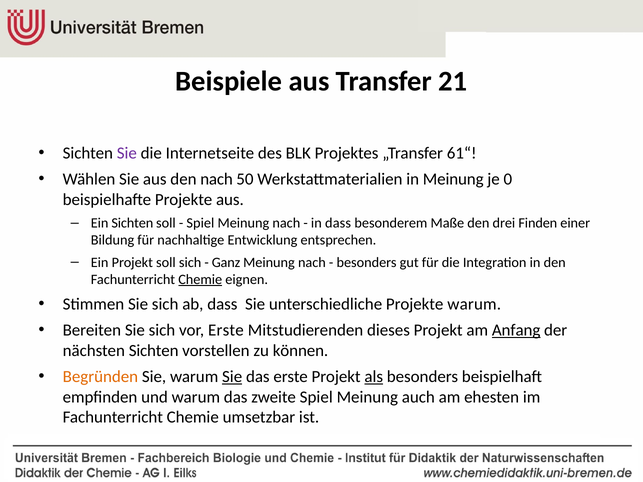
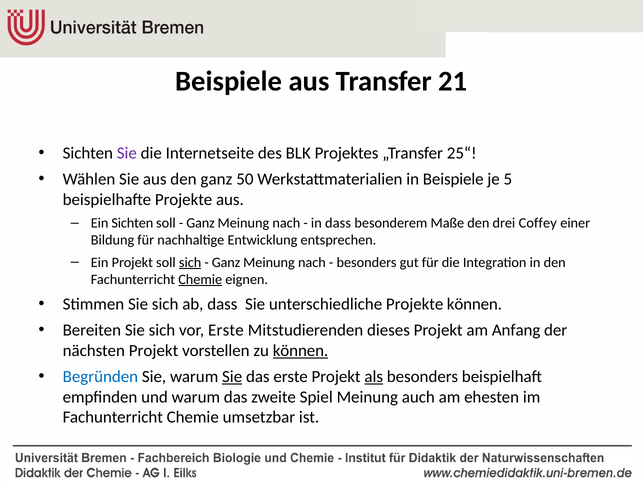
61“: 61“ -> 25“
den nach: nach -> ganz
in Meinung: Meinung -> Beispiele
0: 0 -> 5
Spiel at (200, 223): Spiel -> Ganz
Finden: Finden -> Coffey
sich at (190, 262) underline: none -> present
Projekte warum: warum -> können
Anfang underline: present -> none
nächsten Sichten: Sichten -> Projekt
können at (300, 351) underline: none -> present
Begründen colour: orange -> blue
